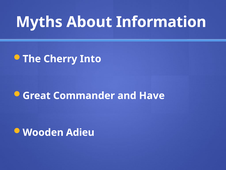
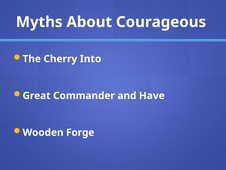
Information: Information -> Courageous
Adieu: Adieu -> Forge
